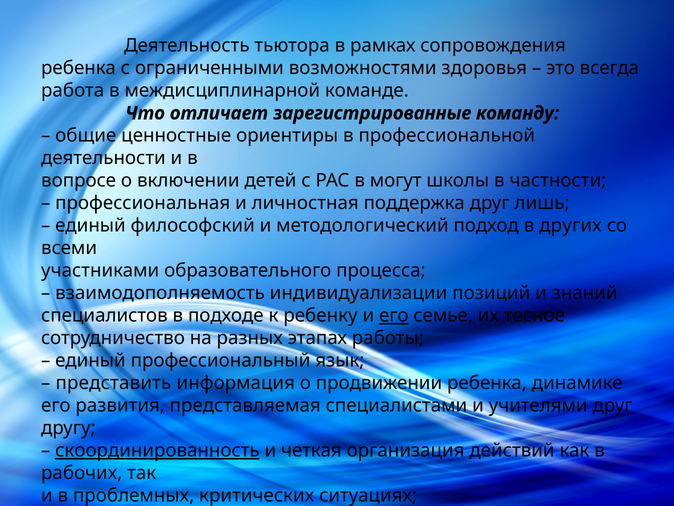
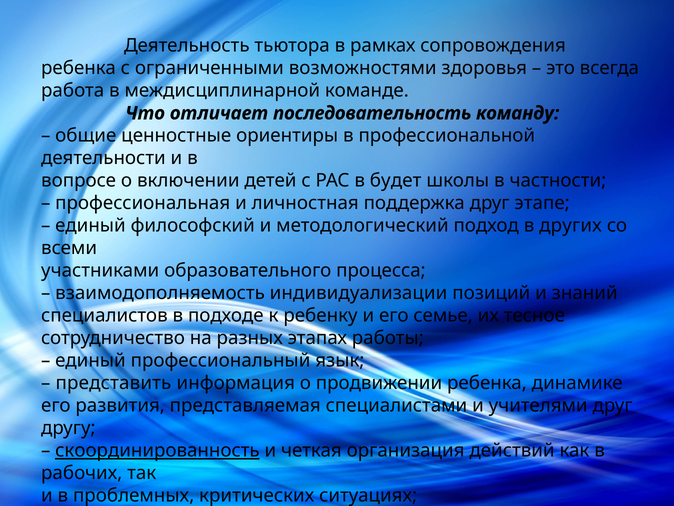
зарегистрированные: зарегистрированные -> последовательность
могут: могут -> будет
лишь: лишь -> этапе
его at (394, 315) underline: present -> none
